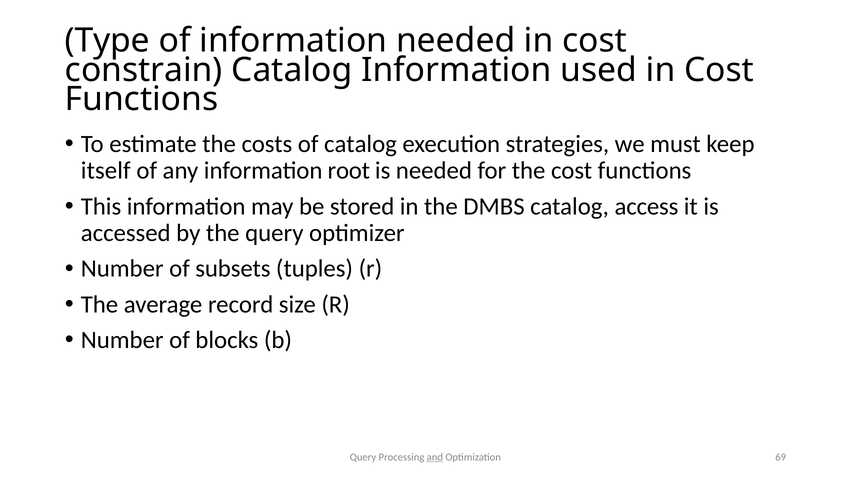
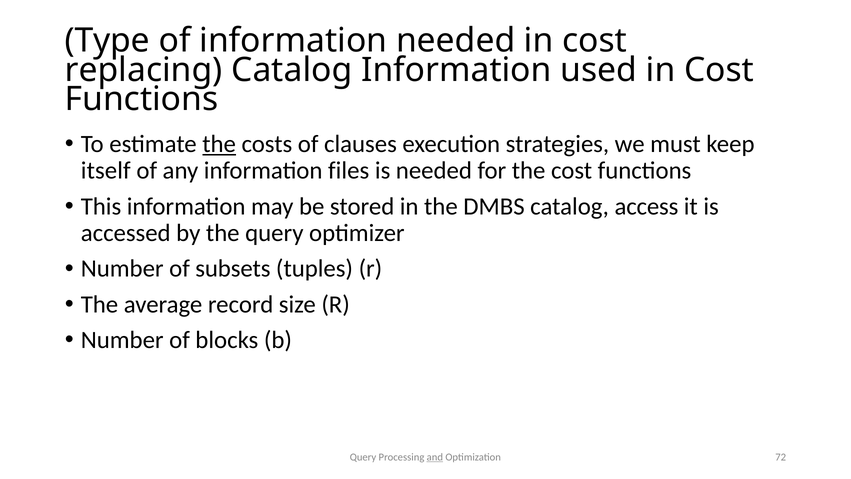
constrain: constrain -> replacing
the at (219, 144) underline: none -> present
of catalog: catalog -> clauses
root: root -> files
69: 69 -> 72
